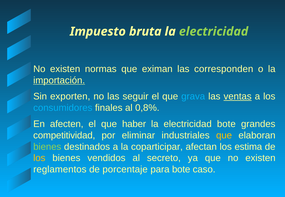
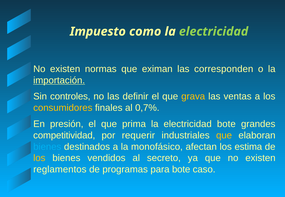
bruta: bruta -> como
exporten: exporten -> controles
seguir: seguir -> definir
grava colour: light blue -> yellow
ventas underline: present -> none
consumidores colour: light blue -> yellow
0,8%: 0,8% -> 0,7%
afecten: afecten -> presión
haber: haber -> prima
eliminar: eliminar -> requerir
bienes at (47, 147) colour: light green -> light blue
coparticipar: coparticipar -> monofásico
porcentaje: porcentaje -> programas
